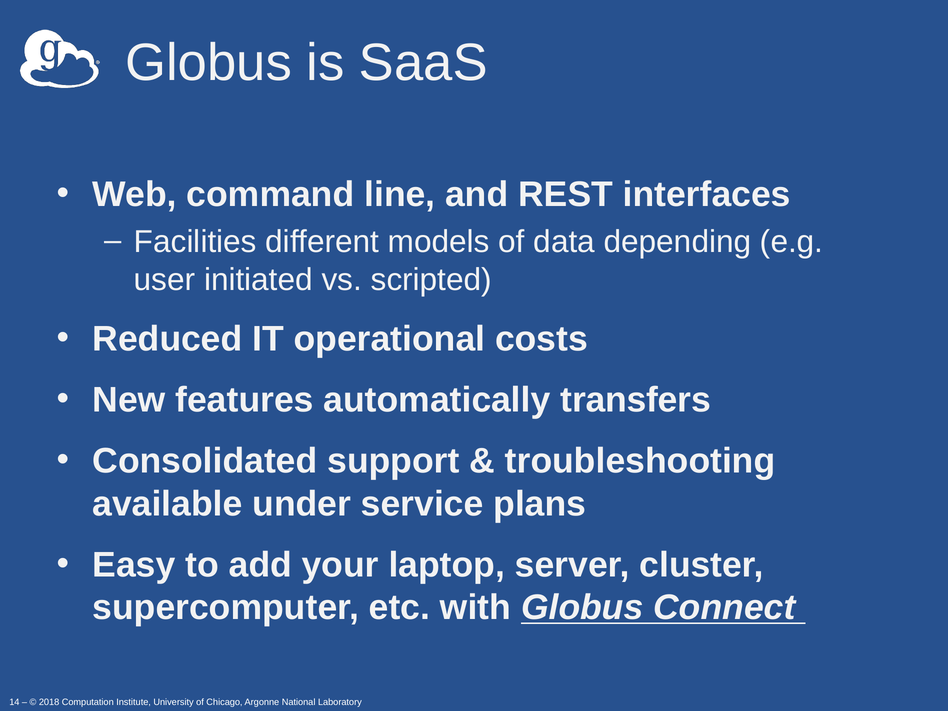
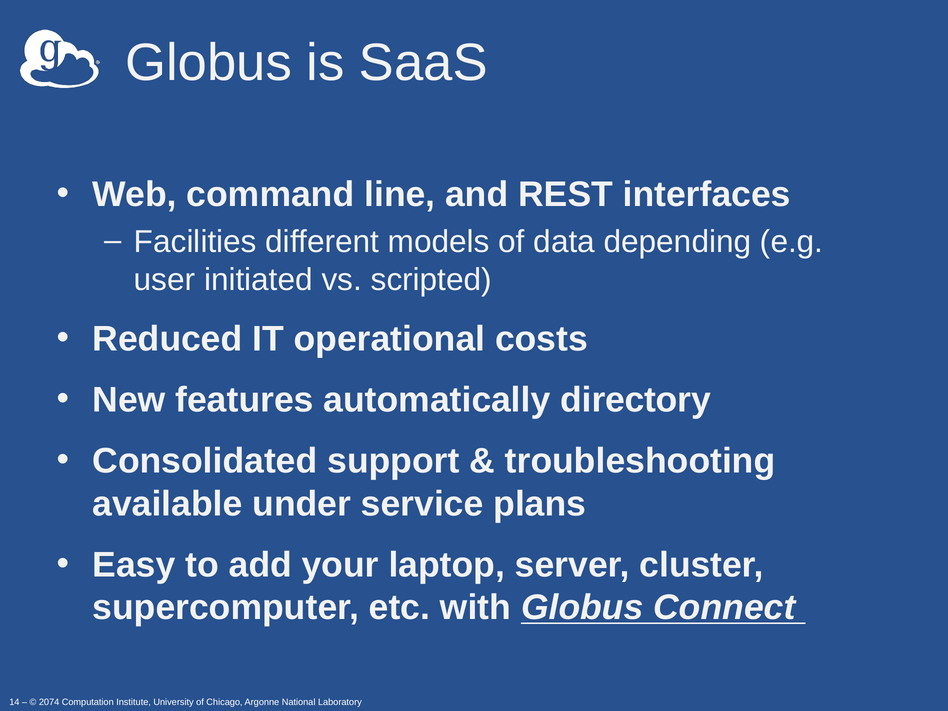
transfers: transfers -> directory
2018: 2018 -> 2074
